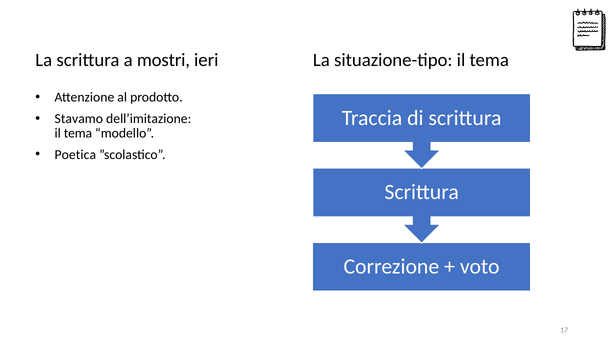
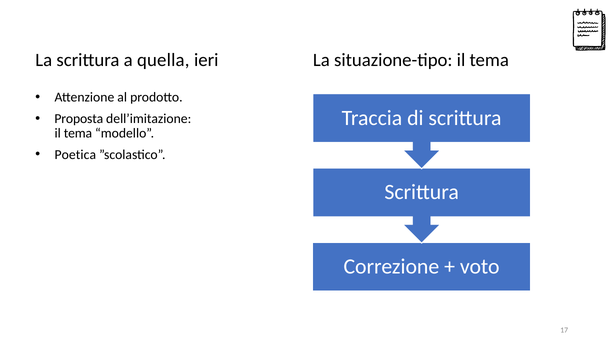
mostri: mostri -> quella
Stavamo: Stavamo -> Proposta
